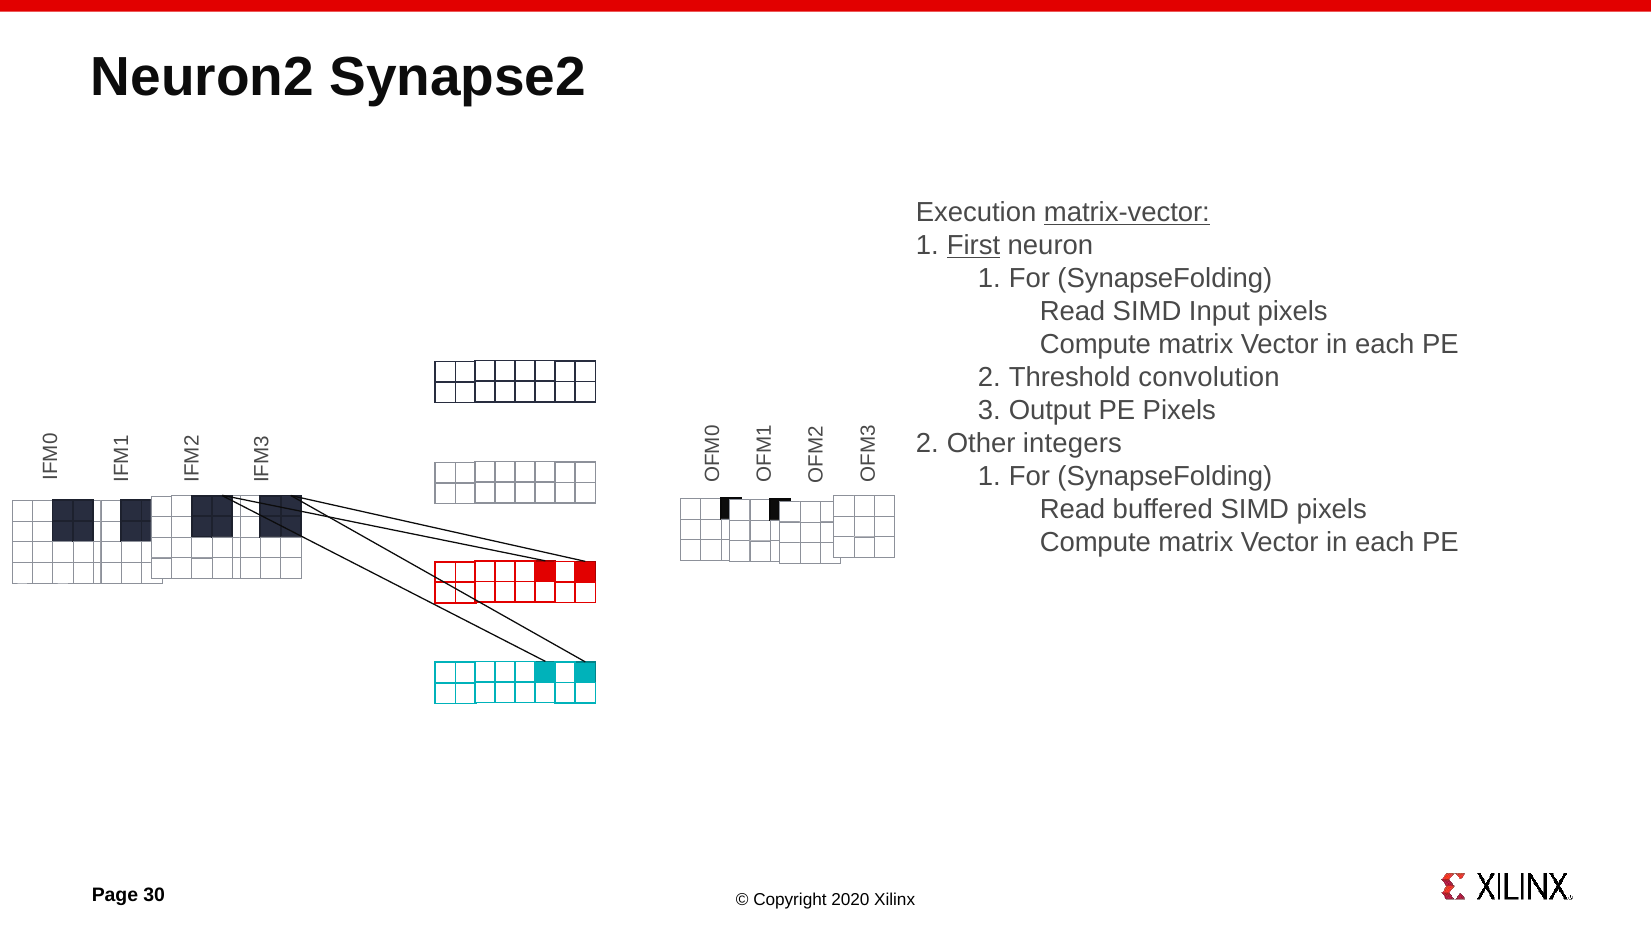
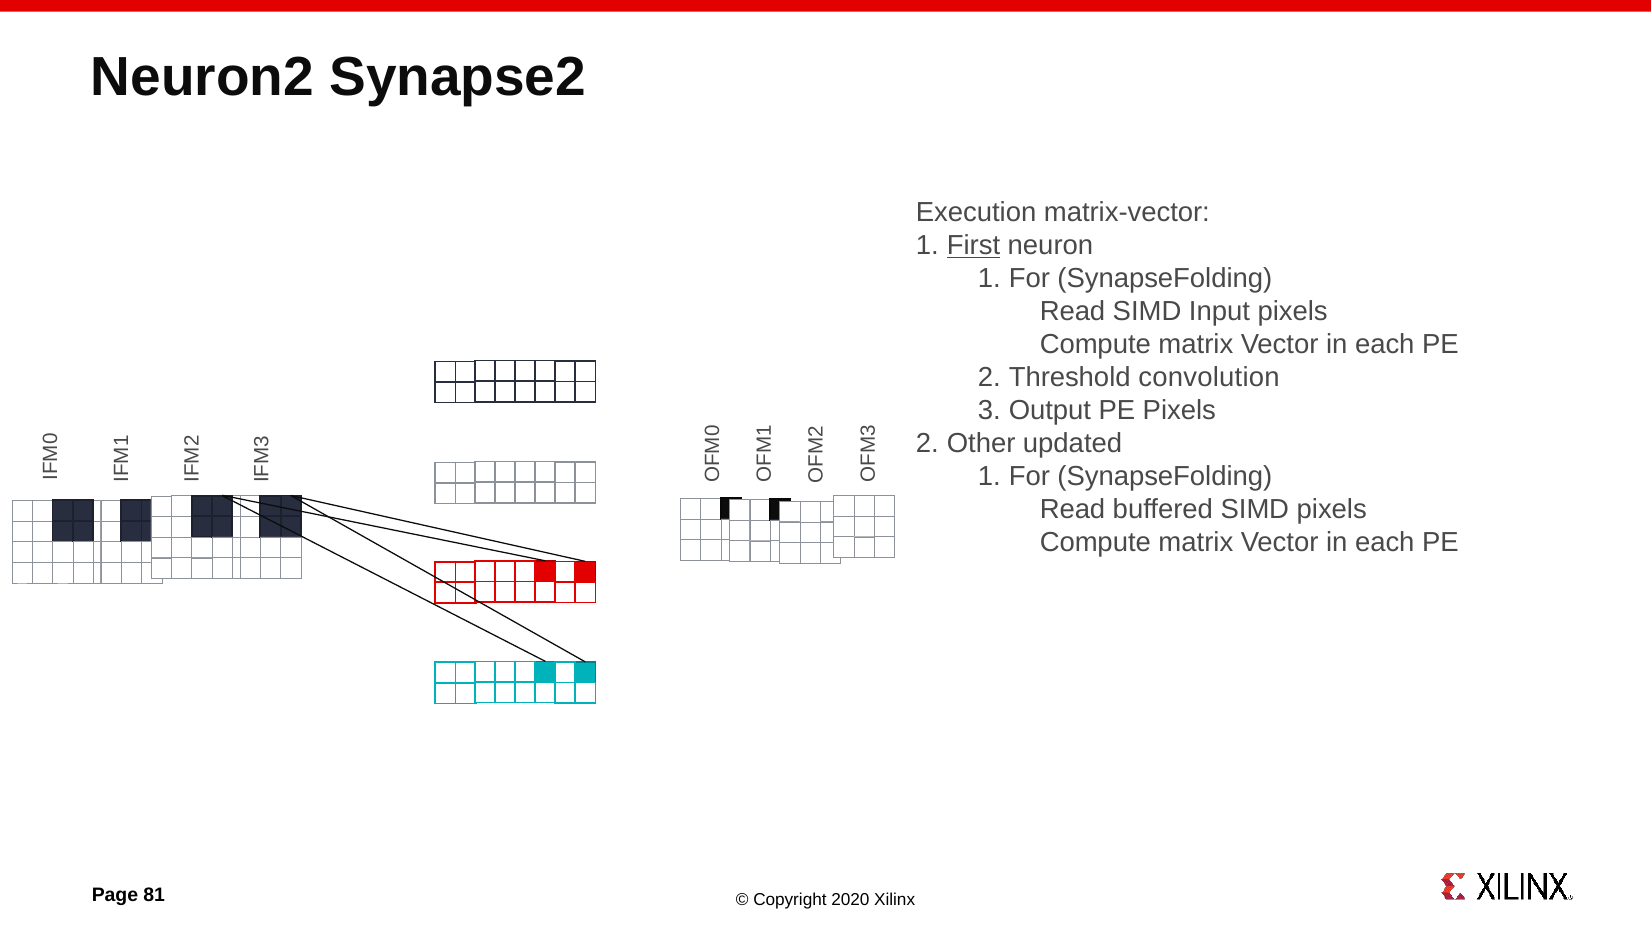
matrix-vector underline: present -> none
integers: integers -> updated
30: 30 -> 81
